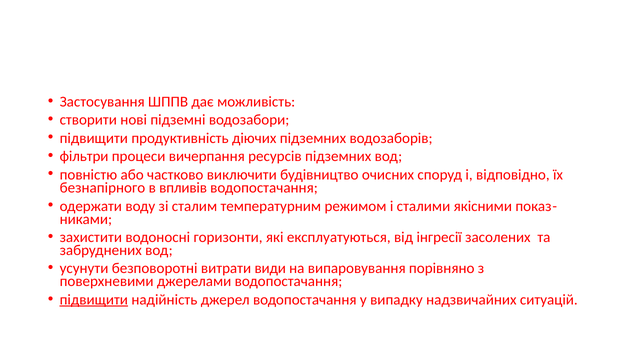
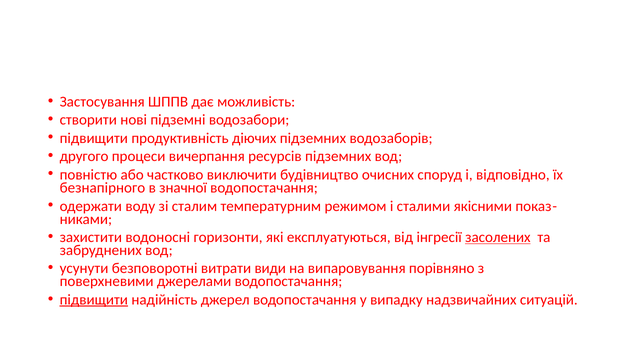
фільтри: фільтри -> другого
впливів: впливів -> значної
засолених underline: none -> present
